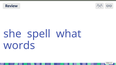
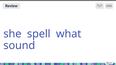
words: words -> sound
